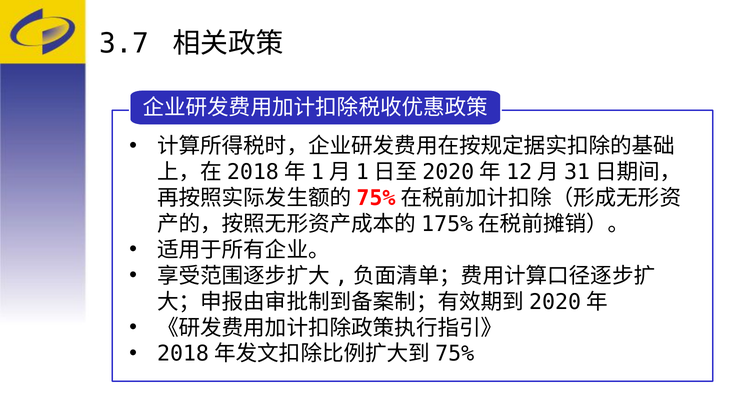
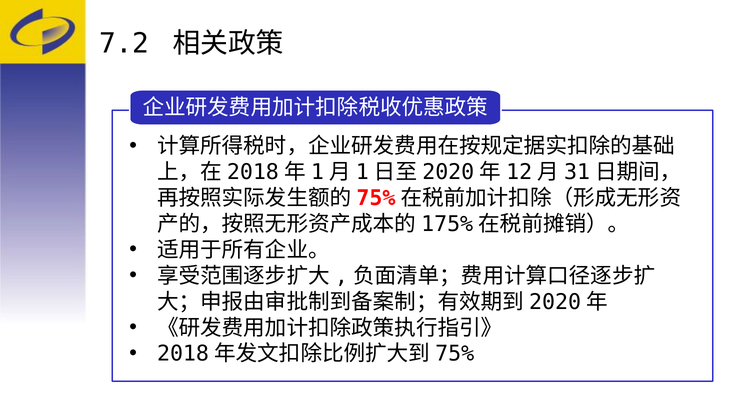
3.7: 3.7 -> 7.2
